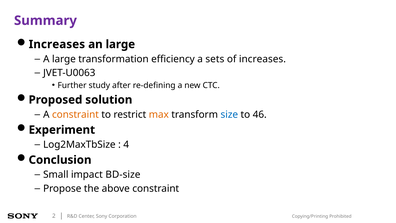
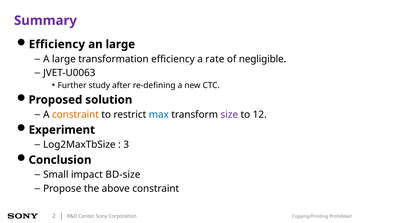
Increases at (57, 44): Increases -> Efficiency
sets: sets -> rate
of increases: increases -> negligible
max colour: orange -> blue
size colour: blue -> purple
46: 46 -> 12
4: 4 -> 3
